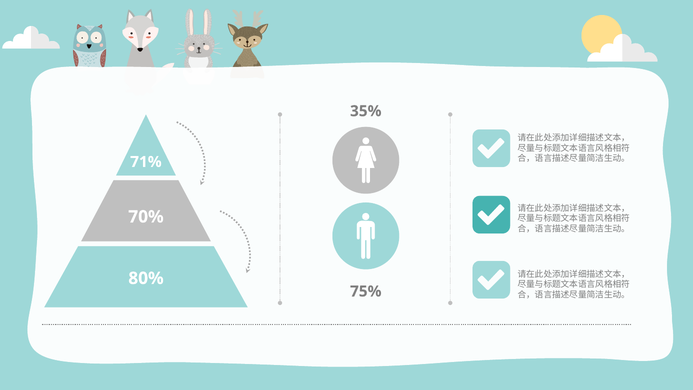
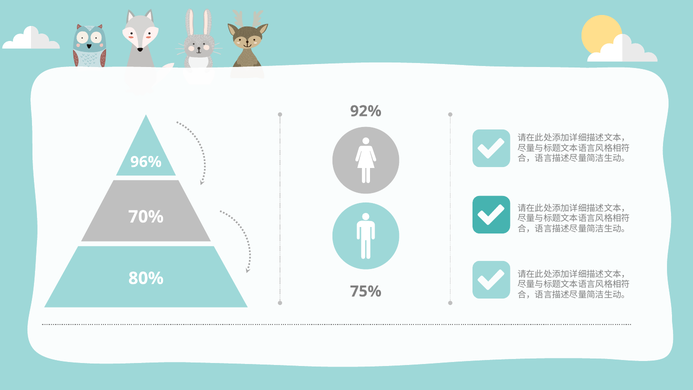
35%: 35% -> 92%
71%: 71% -> 96%
